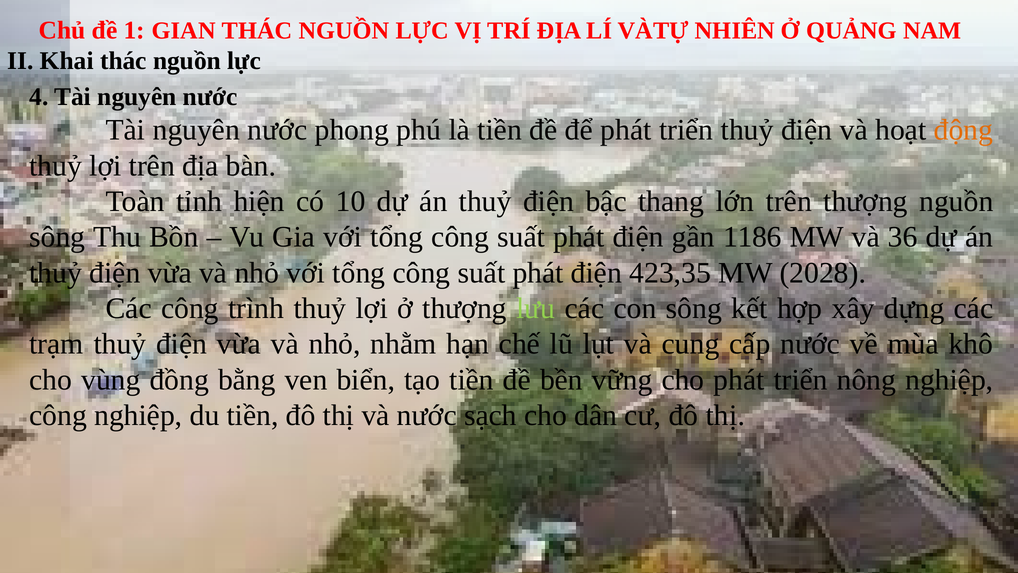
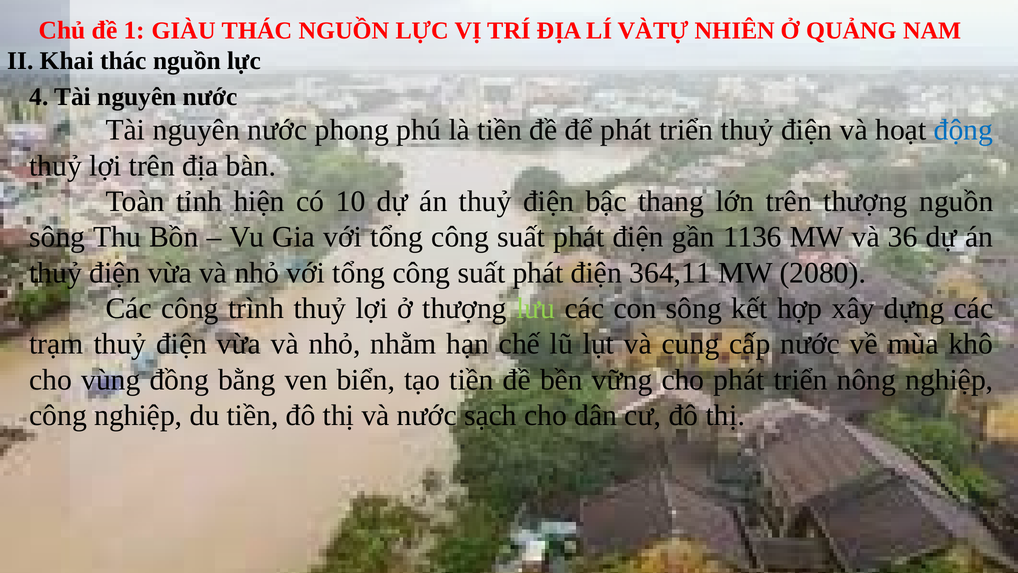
GIAN: GIAN -> GIÀU
động colour: orange -> blue
1186: 1186 -> 1136
423,35: 423,35 -> 364,11
2028: 2028 -> 2080
